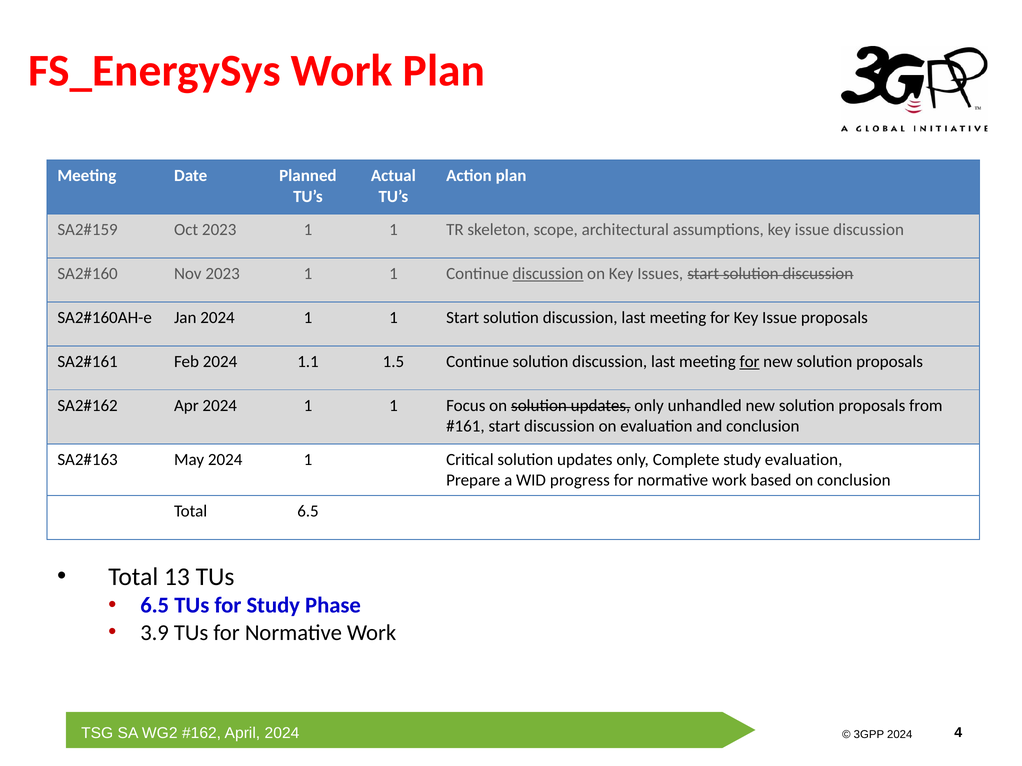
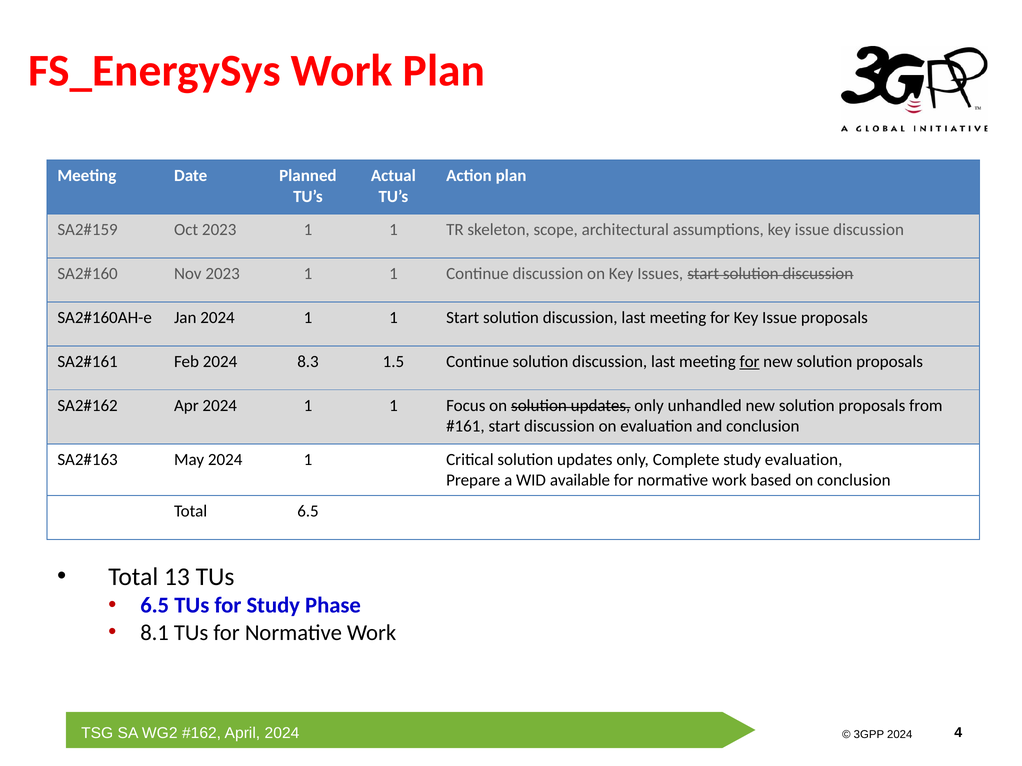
discussion at (548, 274) underline: present -> none
1.1: 1.1 -> 8.3
progress: progress -> available
3.9: 3.9 -> 8.1
